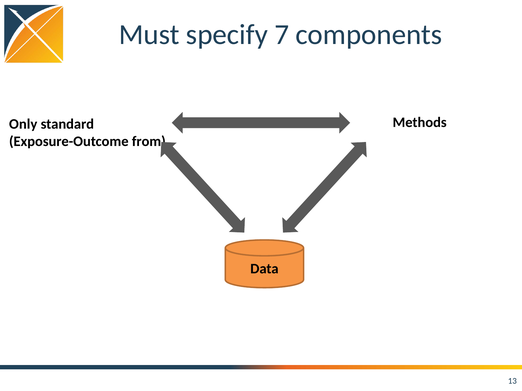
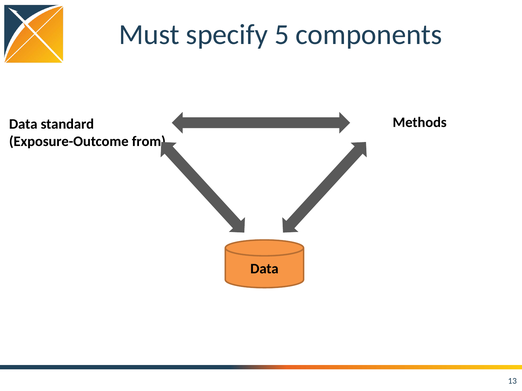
7: 7 -> 5
Only at (23, 124): Only -> Data
